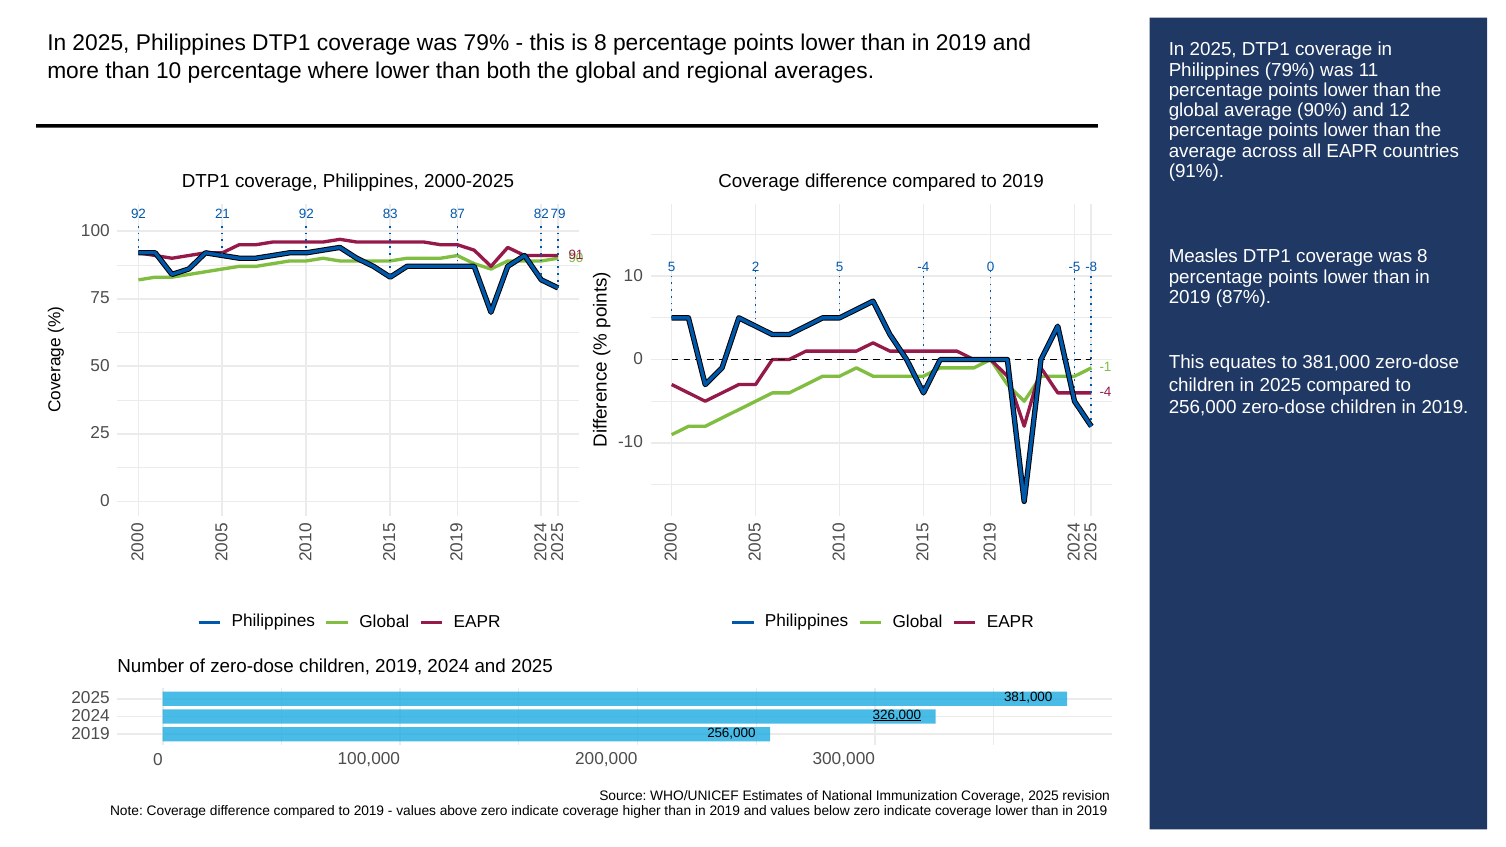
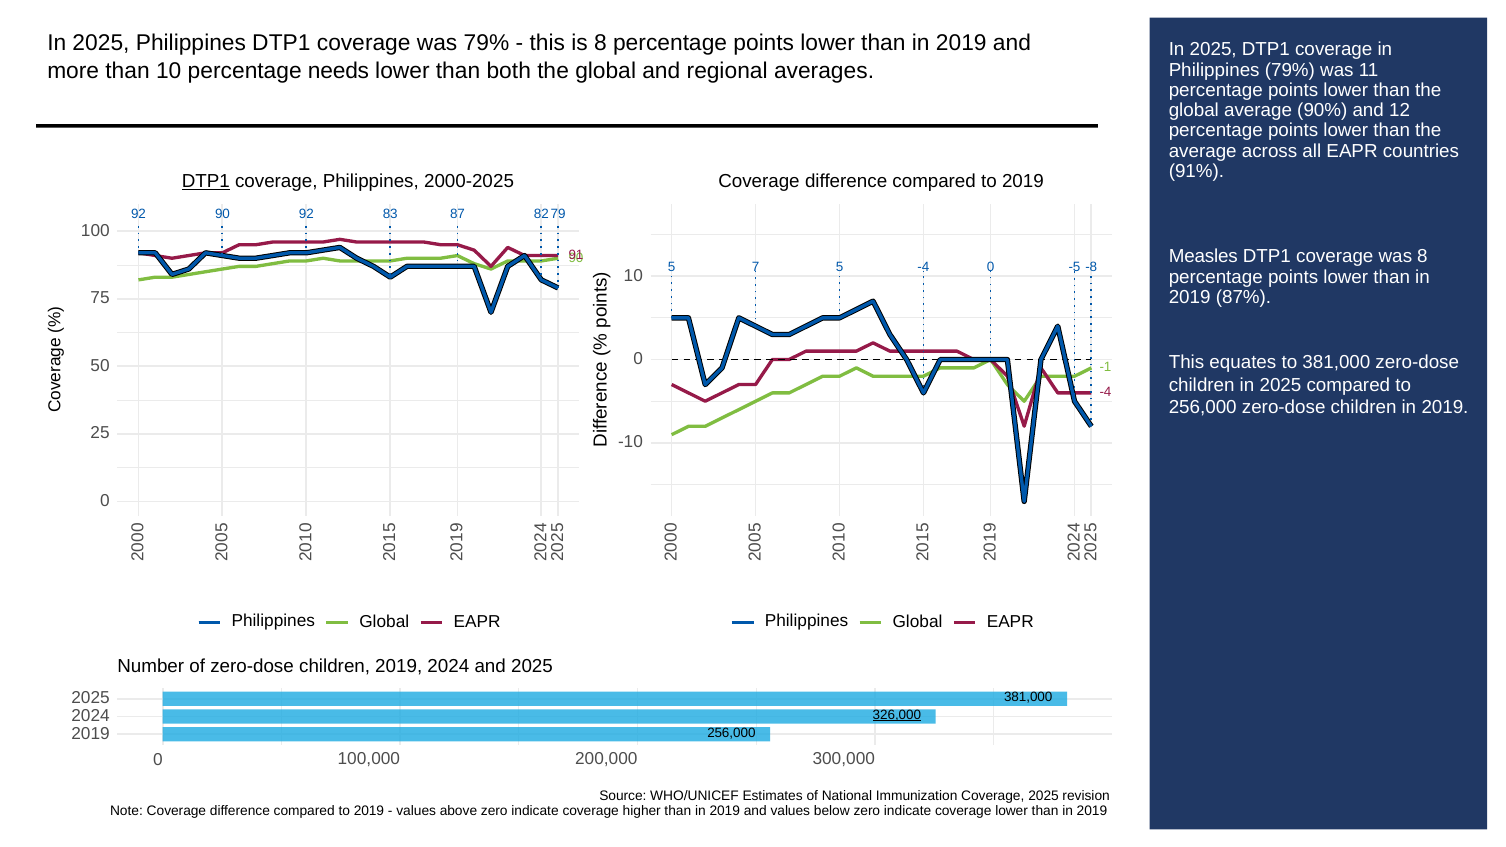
where: where -> needs
DTP1 at (206, 182) underline: none -> present
92 21: 21 -> 90
2 at (756, 267): 2 -> 7
